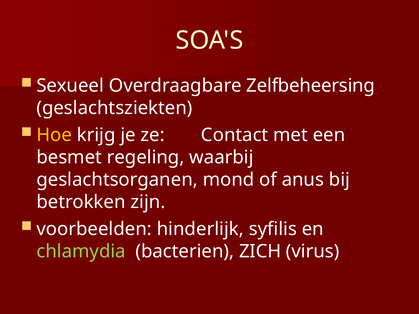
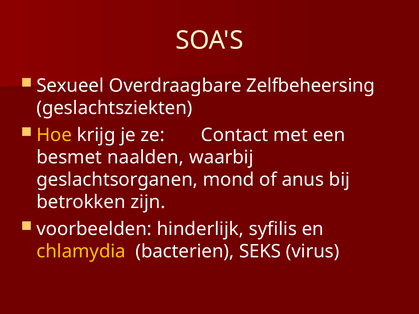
regeling: regeling -> naalden
chlamydia colour: light green -> yellow
ZICH: ZICH -> SEKS
